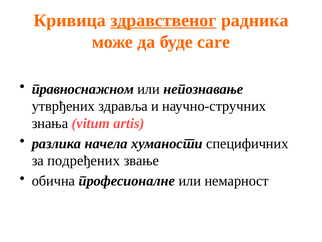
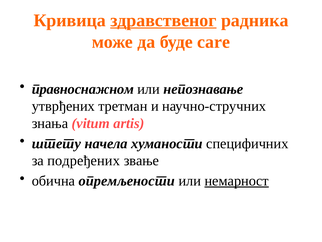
здравља: здравља -> третман
разлика: разлика -> штету
професионалне: професионалне -> опремљености
немарност underline: none -> present
